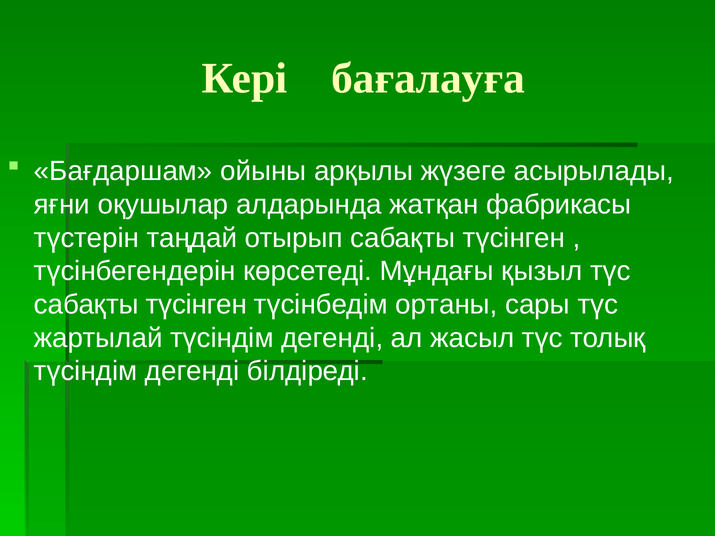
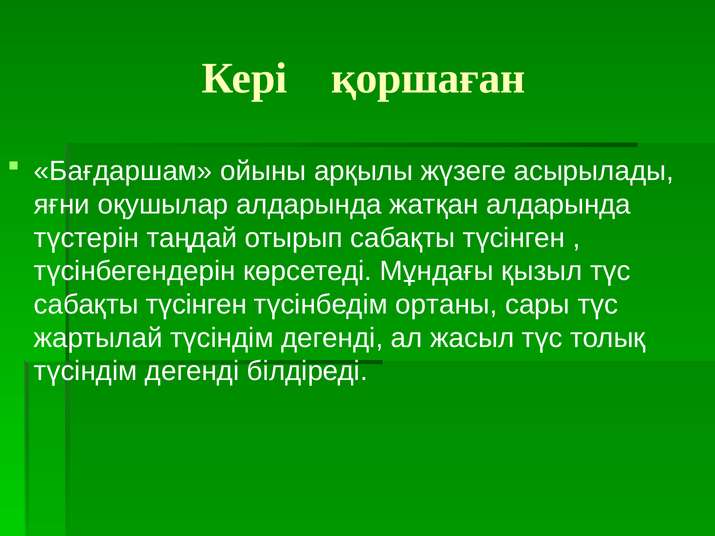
бағалауға: бағалауға -> қоршаған
жатқан фабрикасы: фабрикасы -> алдарында
